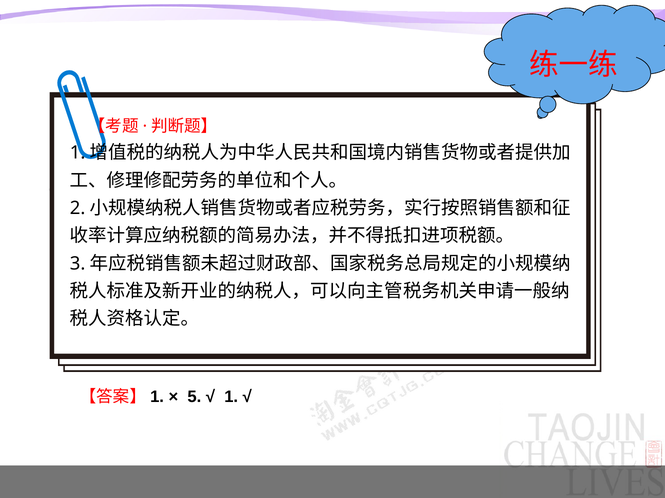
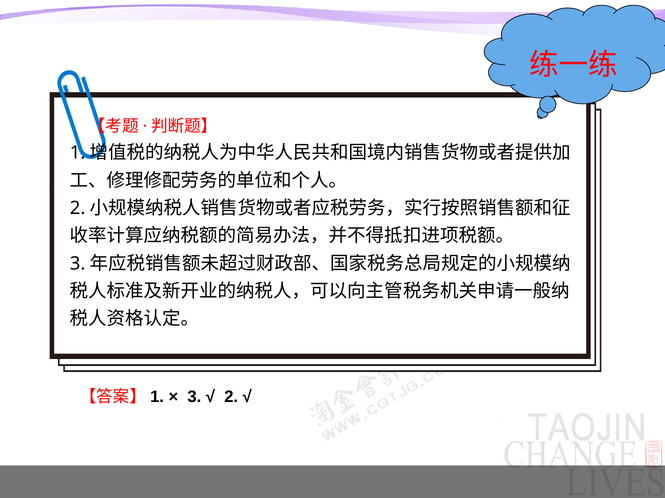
5 at (194, 397): 5 -> 3
1 at (231, 397): 1 -> 2
